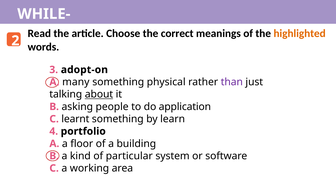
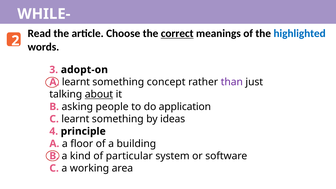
correct underline: none -> present
highlighted colour: orange -> blue
A many: many -> learnt
physical: physical -> concept
learn: learn -> ideas
portfolio: portfolio -> principle
